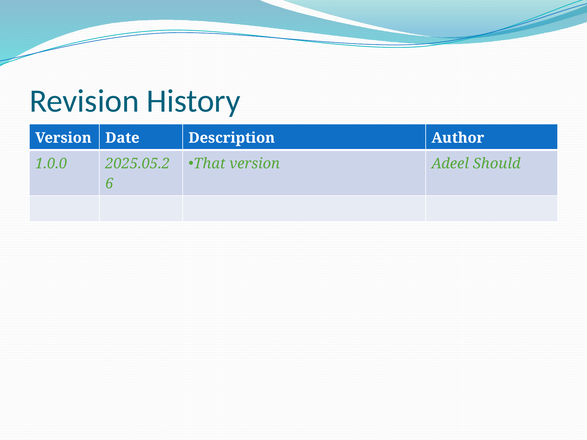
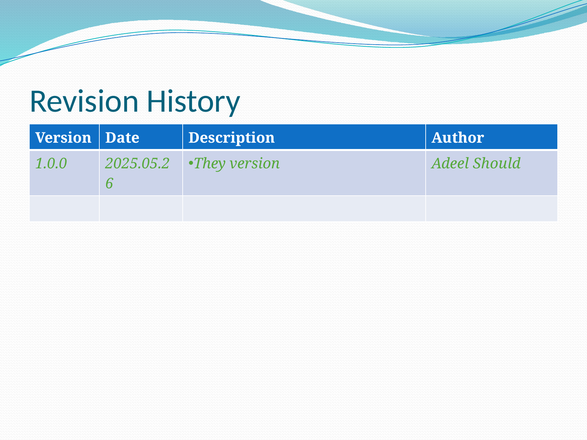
That: That -> They
